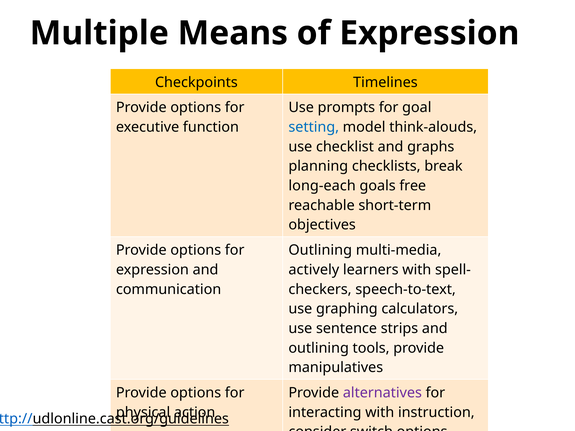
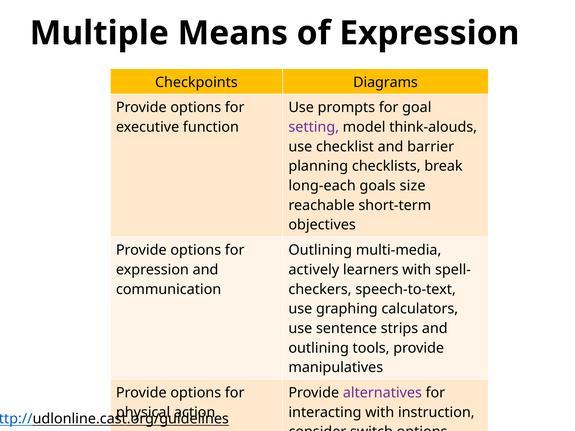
Timelines: Timelines -> Diagrams
setting colour: blue -> purple
graphs: graphs -> barrier
free: free -> size
